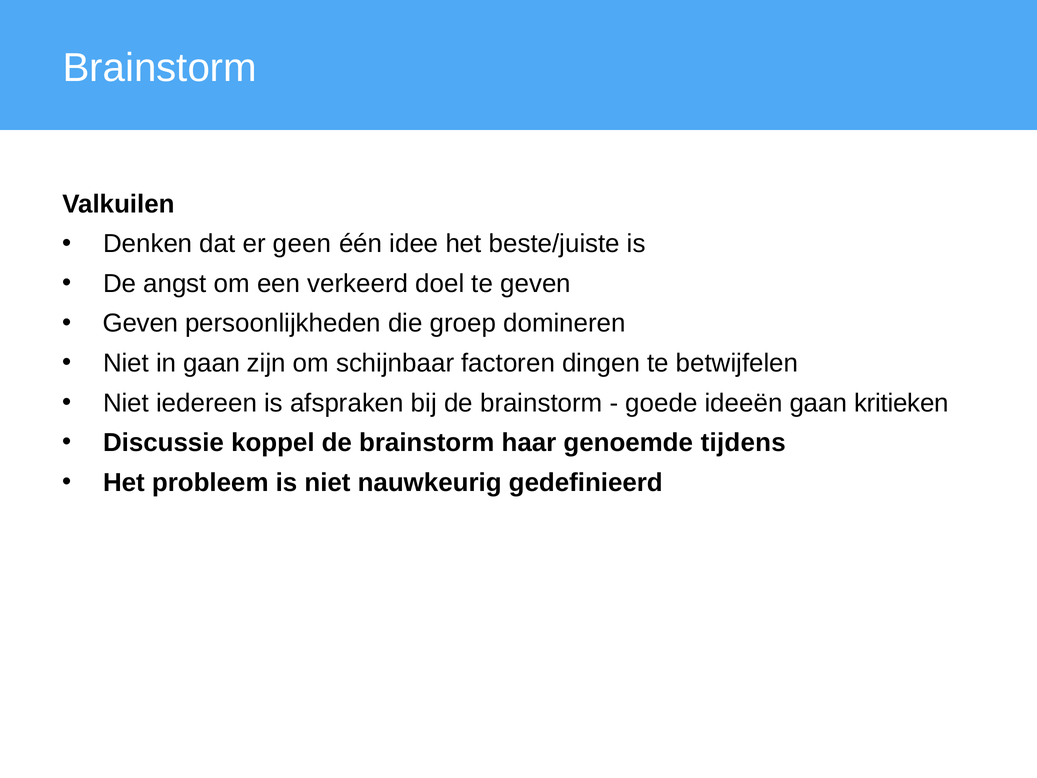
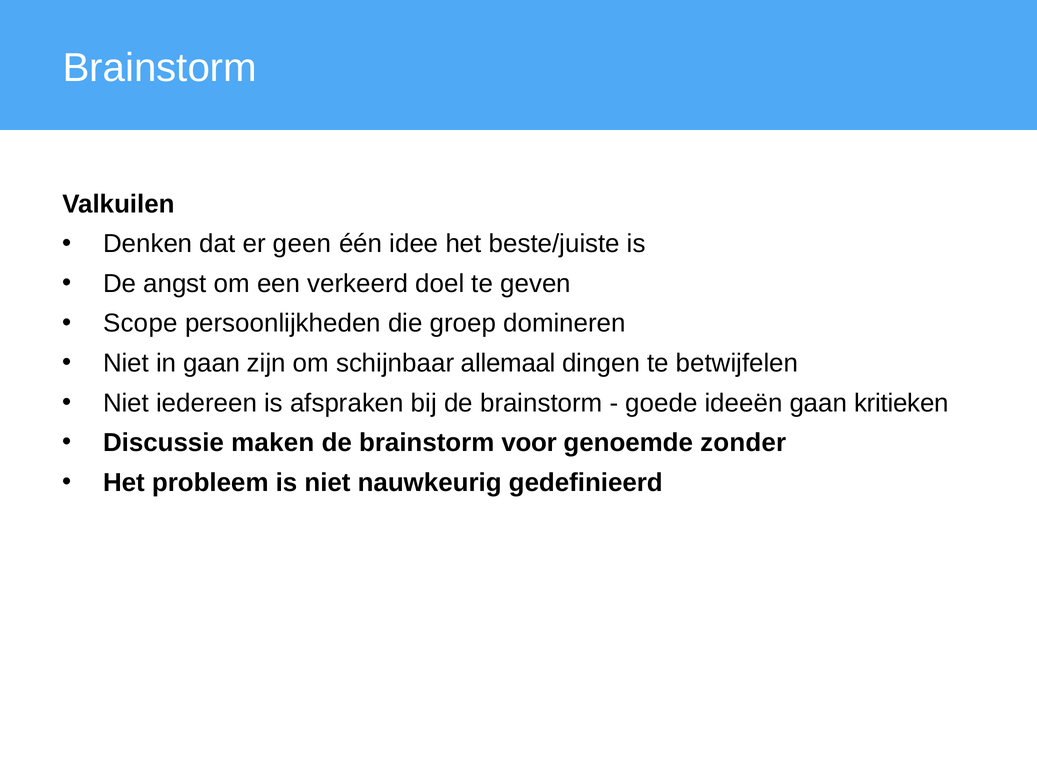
Geven at (141, 323): Geven -> Scope
factoren: factoren -> allemaal
koppel: koppel -> maken
haar: haar -> voor
tijdens: tijdens -> zonder
